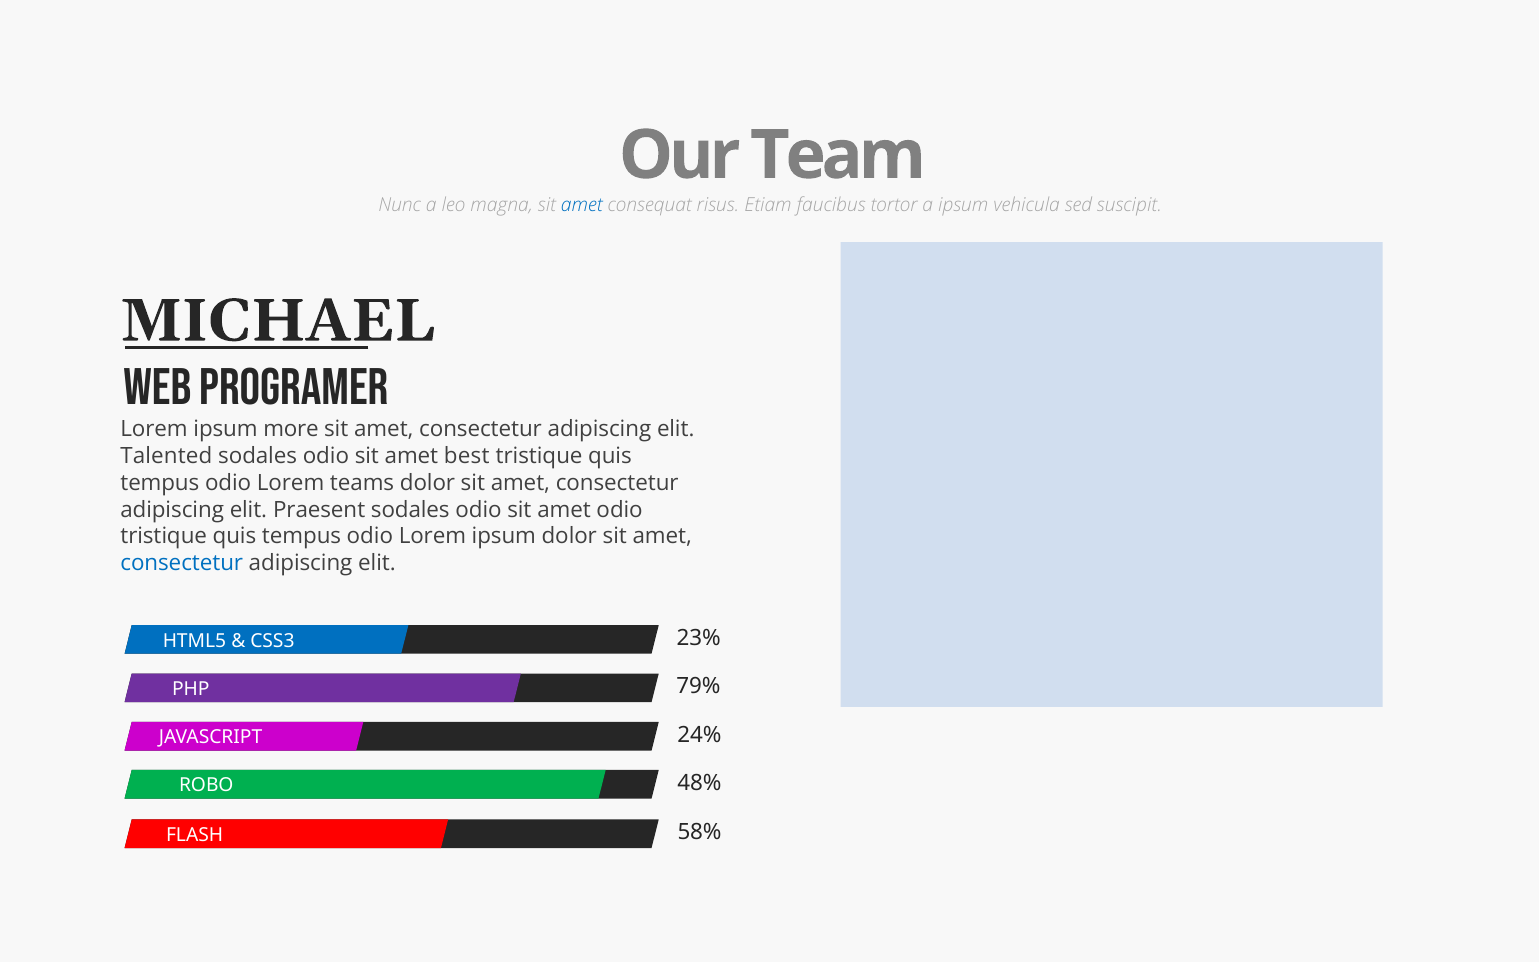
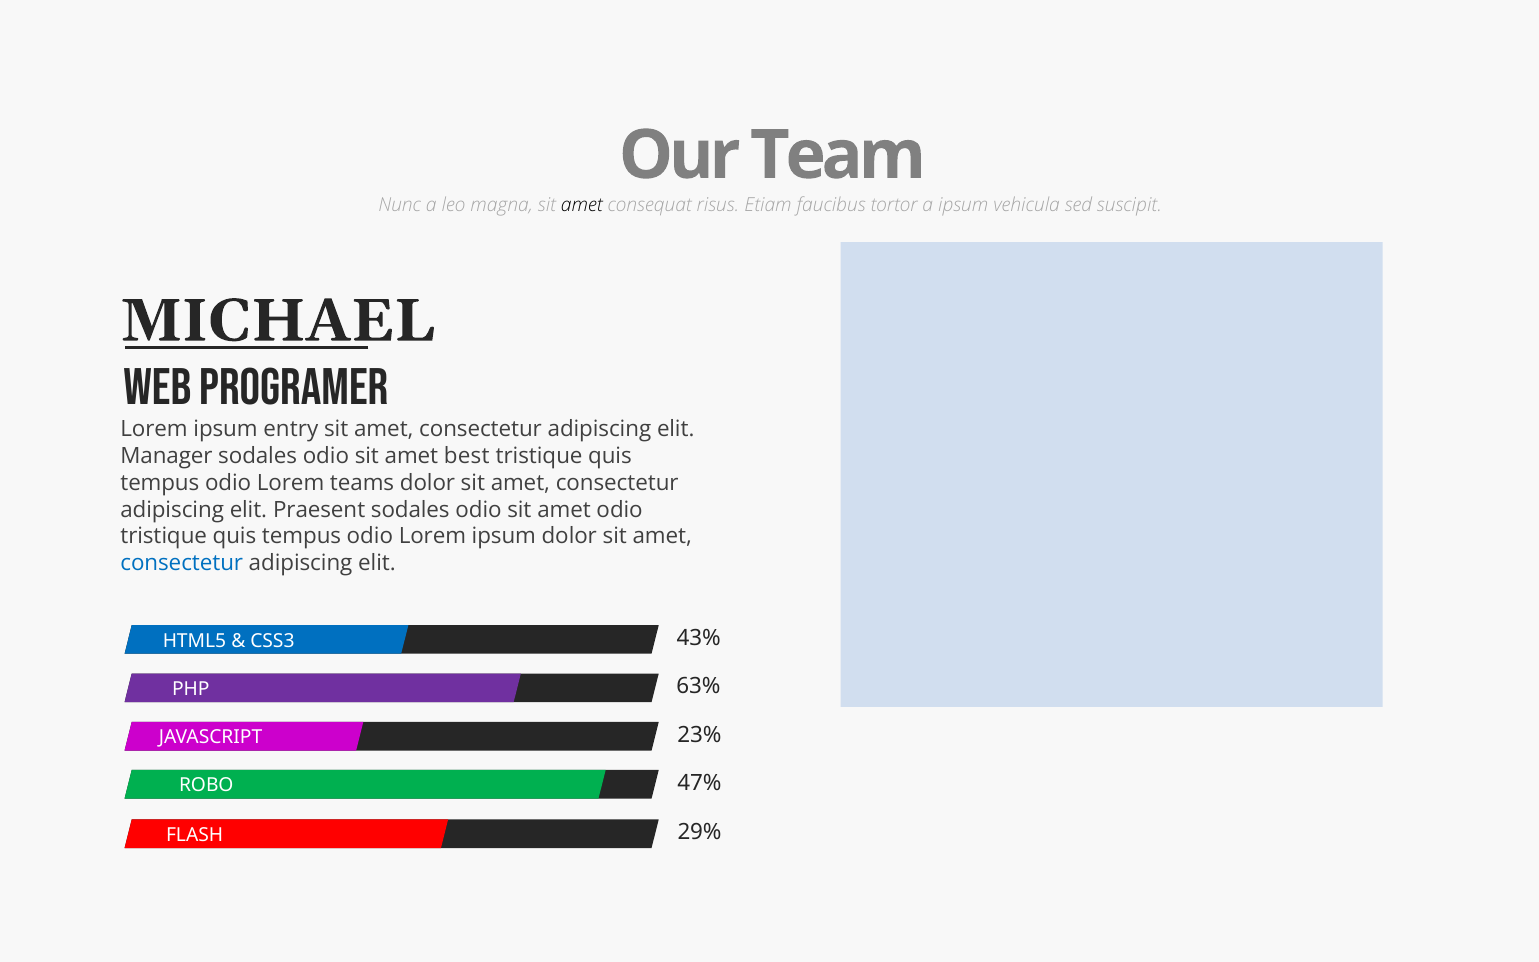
amet at (582, 205) colour: blue -> black
more: more -> entry
Talented: Talented -> Manager
23%: 23% -> 43%
79%: 79% -> 63%
24%: 24% -> 23%
48%: 48% -> 47%
58%: 58% -> 29%
